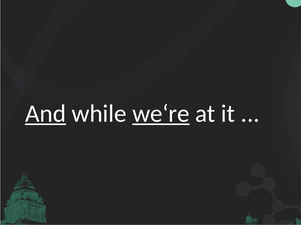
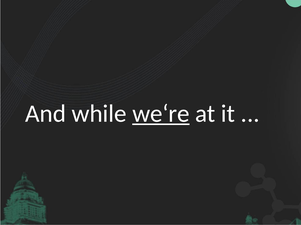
And underline: present -> none
